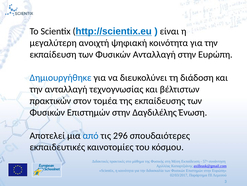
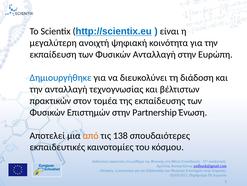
Δαγδιλέλης: Δαγδιλέλης -> Partnership
από colour: blue -> orange
296: 296 -> 138
